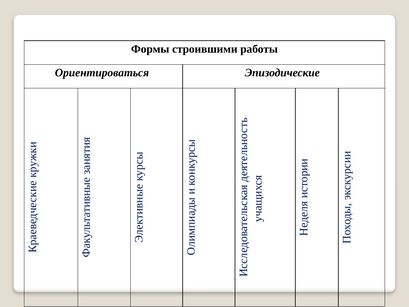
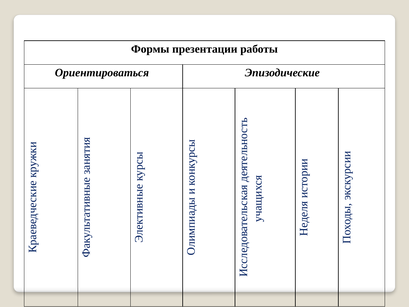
строившими: строившими -> презентации
